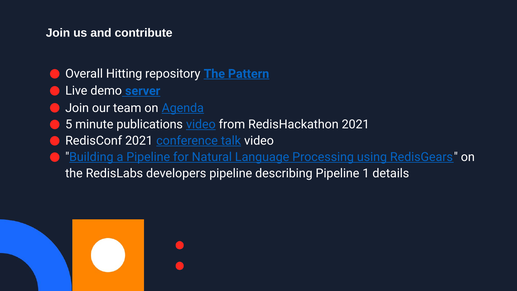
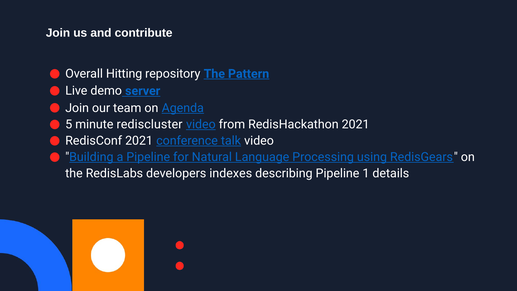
publications: publications -> rediscluster
developers pipeline: pipeline -> indexes
